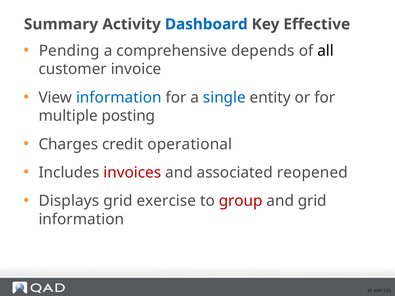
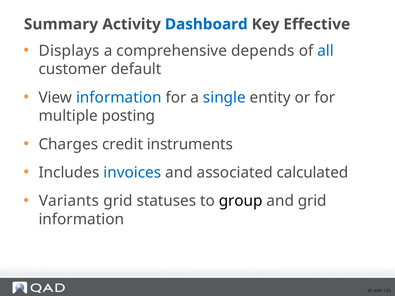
Pending: Pending -> Displays
all colour: black -> blue
invoice: invoice -> default
operational: operational -> instruments
invoices colour: red -> blue
reopened: reopened -> calculated
Displays: Displays -> Variants
exercise: exercise -> statuses
group colour: red -> black
